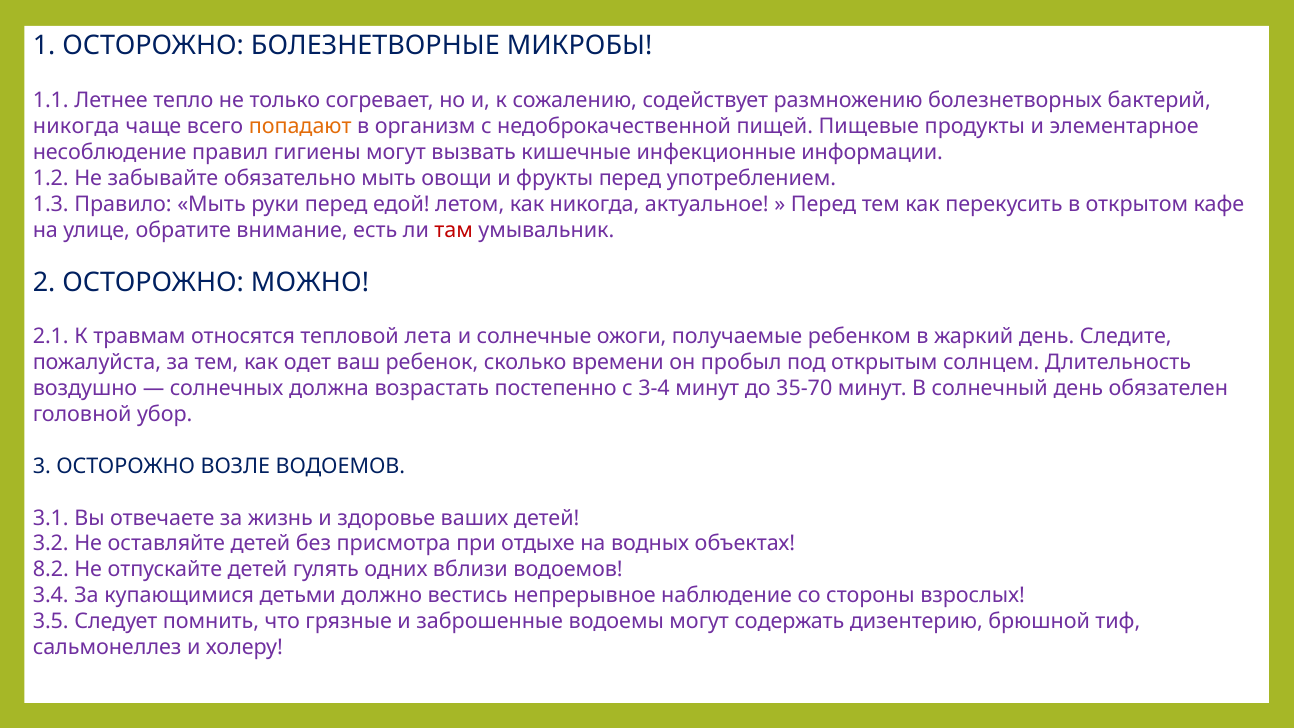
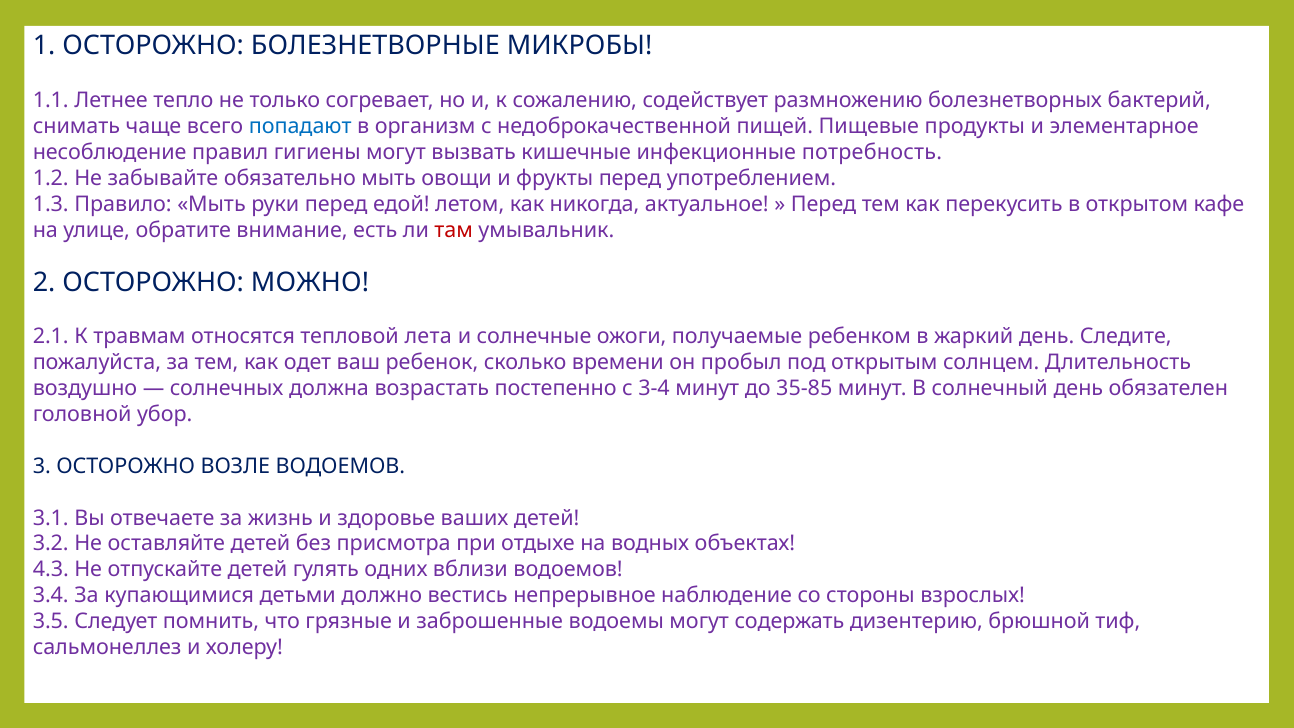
никогда at (76, 127): никогда -> снимать
попадают colour: orange -> blue
информации: информации -> потребность
35-70: 35-70 -> 35-85
8.2: 8.2 -> 4.3
